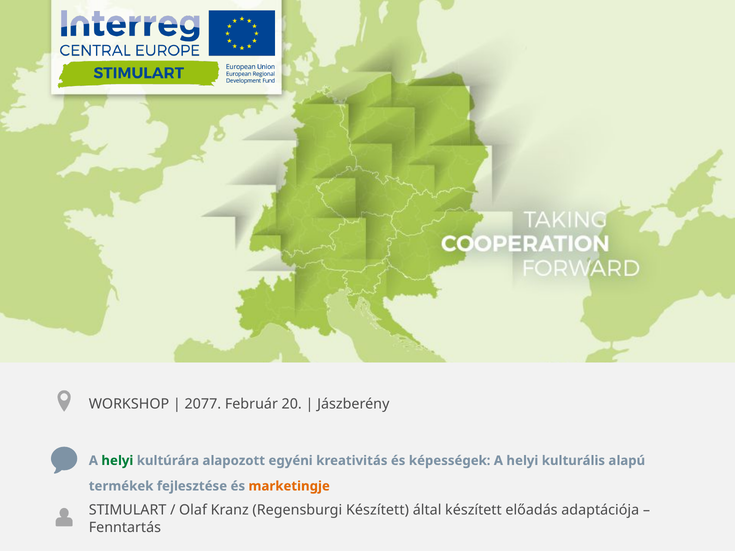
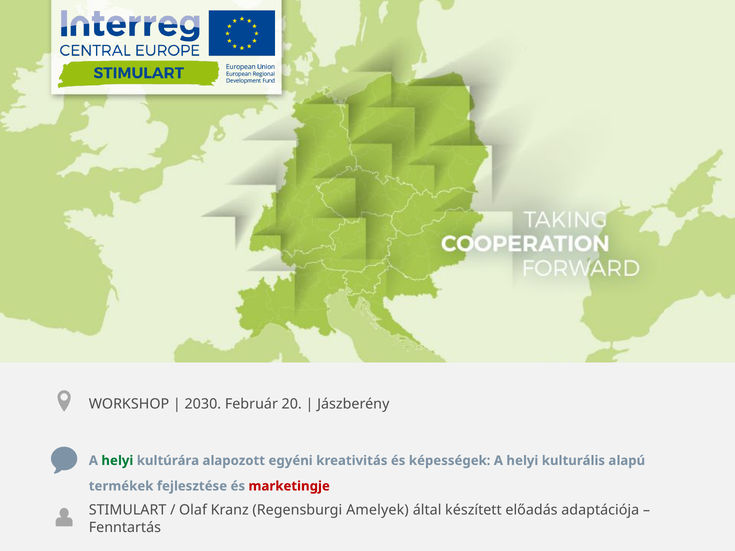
2077: 2077 -> 2030
marketingje colour: orange -> red
Regensburgi Készített: Készített -> Amelyek
